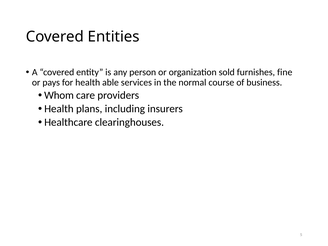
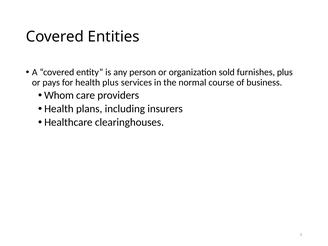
furnishes fine: fine -> plus
health able: able -> plus
